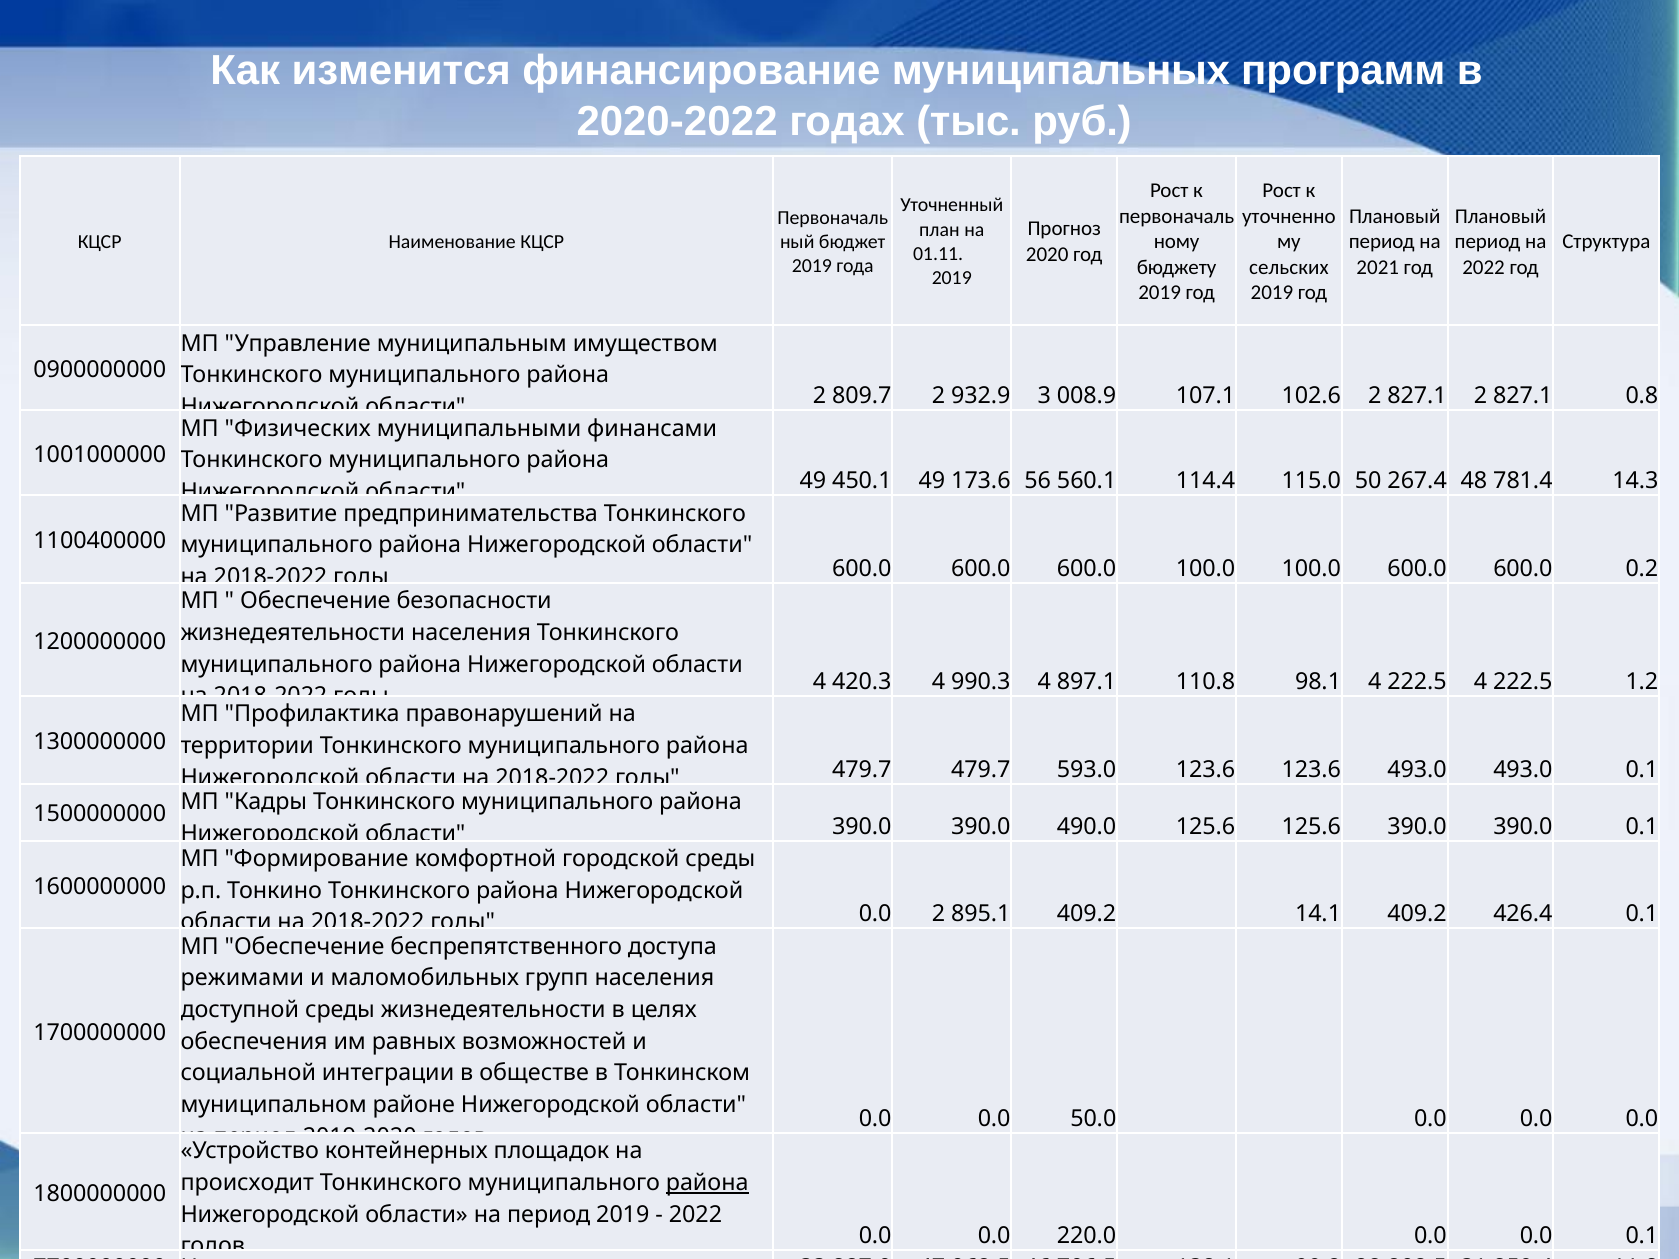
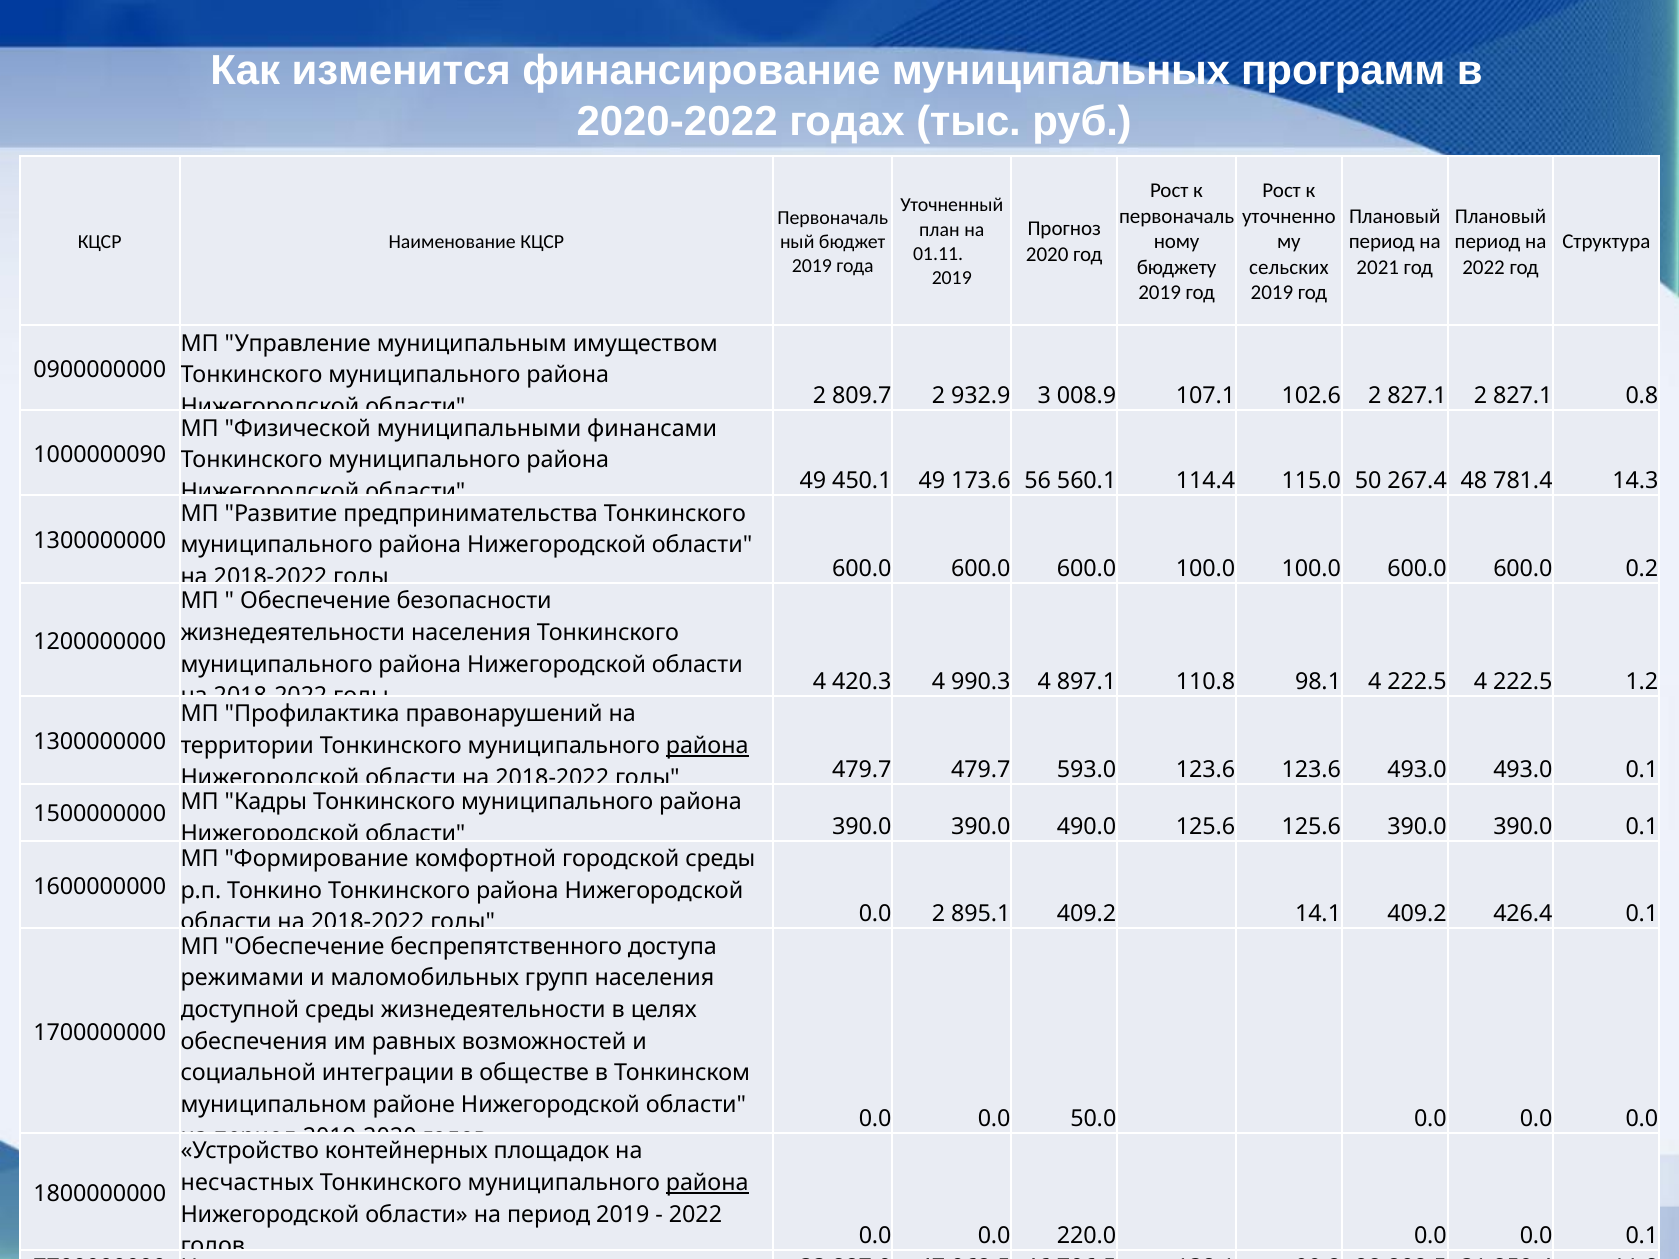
Физических: Физических -> Физической
1001000000: 1001000000 -> 1000000090
1100400000 at (100, 541): 1100400000 -> 1300000000
района at (707, 746) underline: none -> present
происходит: происходит -> несчастных
